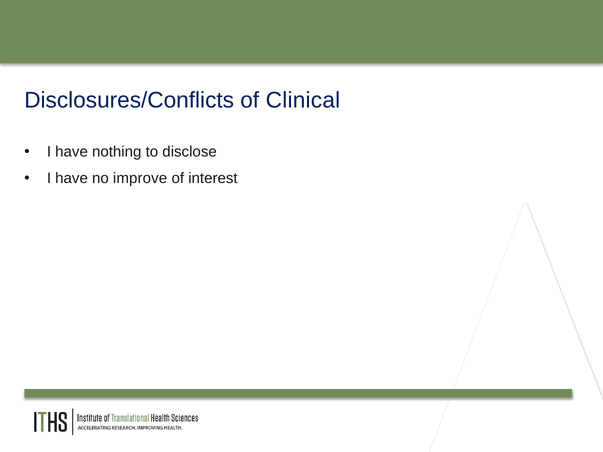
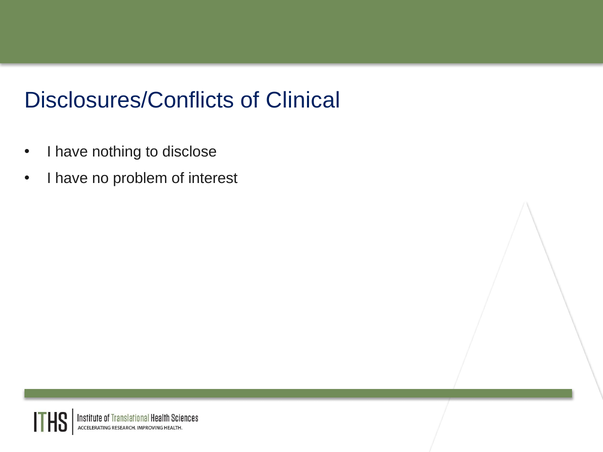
improve: improve -> problem
